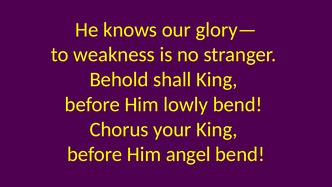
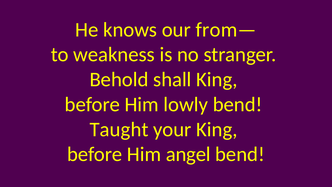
glory—: glory— -> from—
Chorus: Chorus -> Taught
